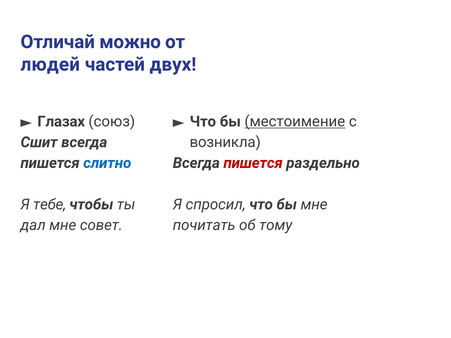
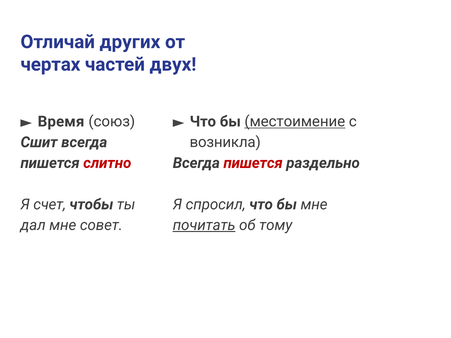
можно: можно -> других
людей: людей -> чертах
Глазах: Глазах -> Время
слитно colour: blue -> red
тебе: тебе -> счет
почитать underline: none -> present
